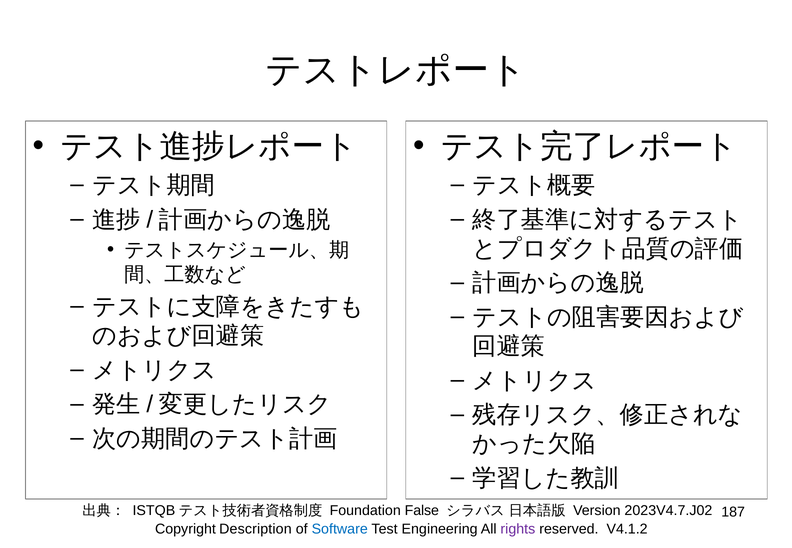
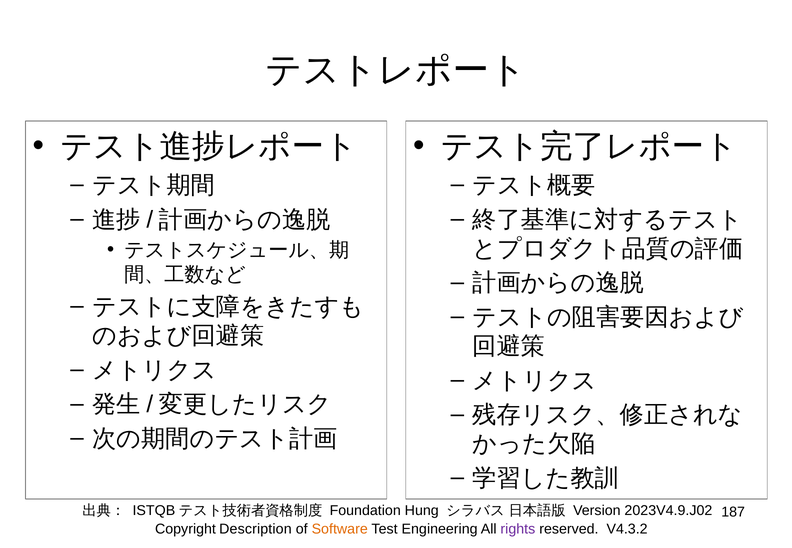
False: False -> Hung
2023V4.7.J02: 2023V4.7.J02 -> 2023V4.9.J02
Software colour: blue -> orange
V4.1.2: V4.1.2 -> V4.3.2
